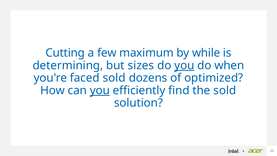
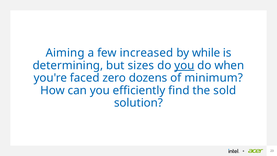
Cutting: Cutting -> Aiming
maximum: maximum -> increased
faced sold: sold -> zero
optimized: optimized -> minimum
you at (100, 90) underline: present -> none
